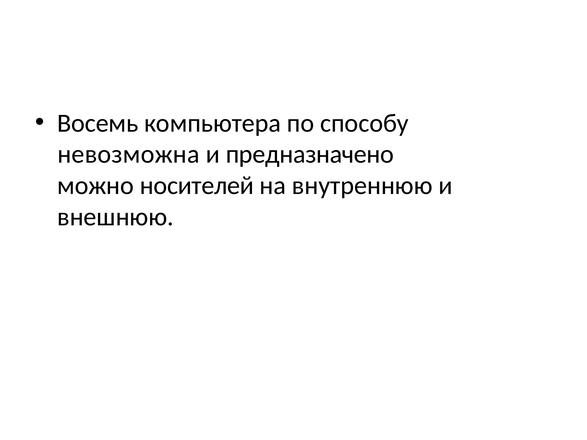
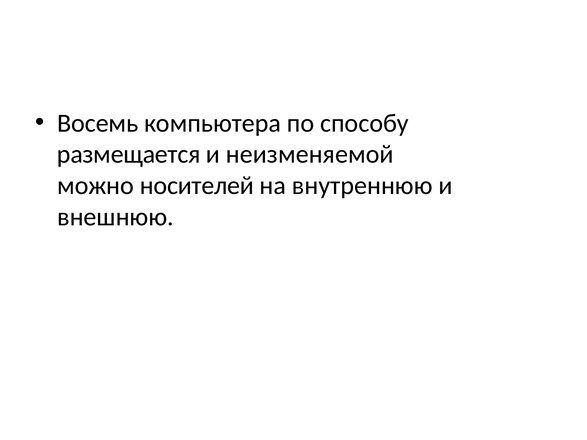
невозможна: невозможна -> размещается
предназначено: предназначено -> неизменяемой
